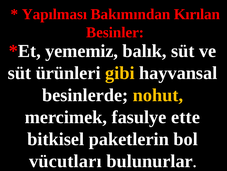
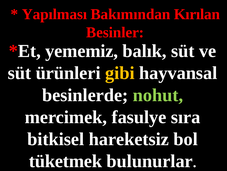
nohut colour: yellow -> light green
ette: ette -> sıra
paketlerin: paketlerin -> hareketsiz
vücutları: vücutları -> tüketmek
